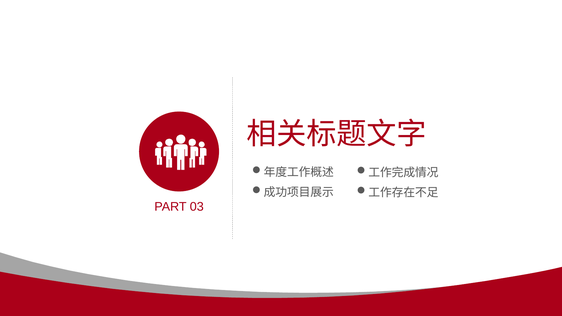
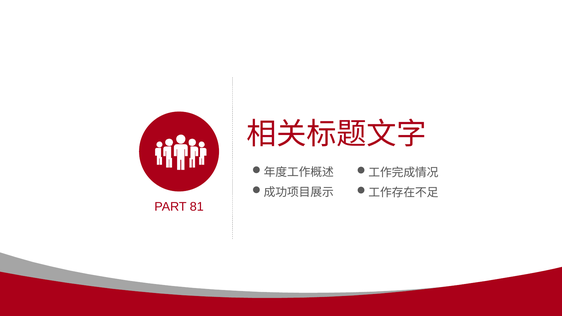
03: 03 -> 81
